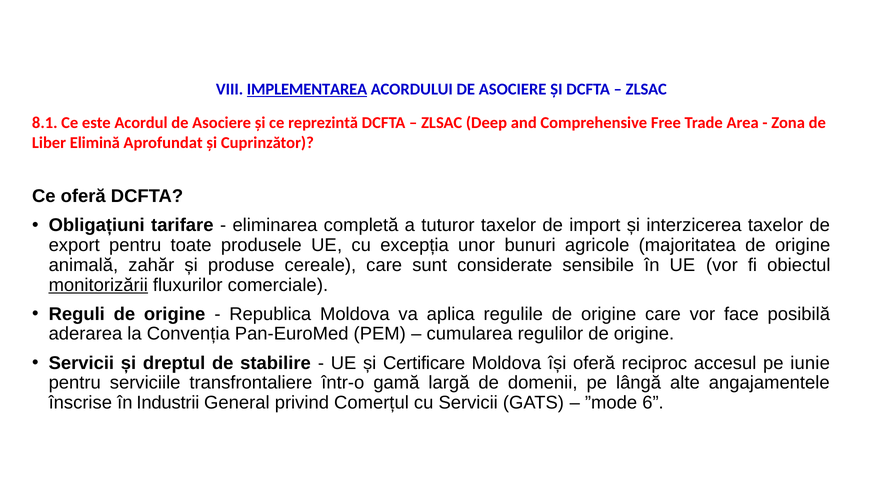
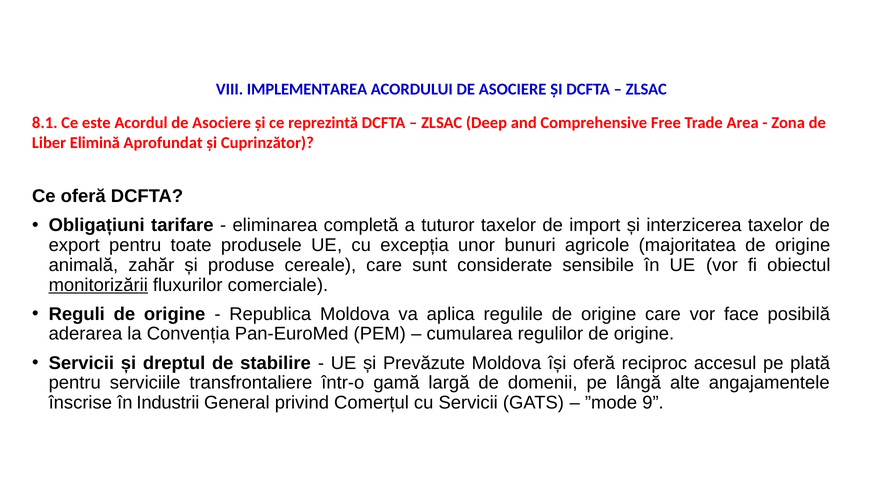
IMPLEMENTAREA underline: present -> none
Certificare: Certificare -> Prevăzute
iunie: iunie -> plată
6: 6 -> 9
